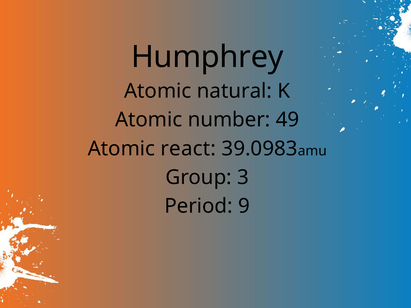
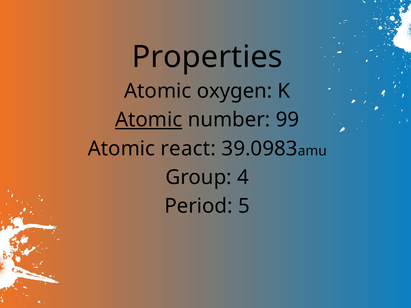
Humphrey: Humphrey -> Properties
natural: natural -> oxygen
Atomic at (149, 120) underline: none -> present
49: 49 -> 99
3: 3 -> 4
9: 9 -> 5
